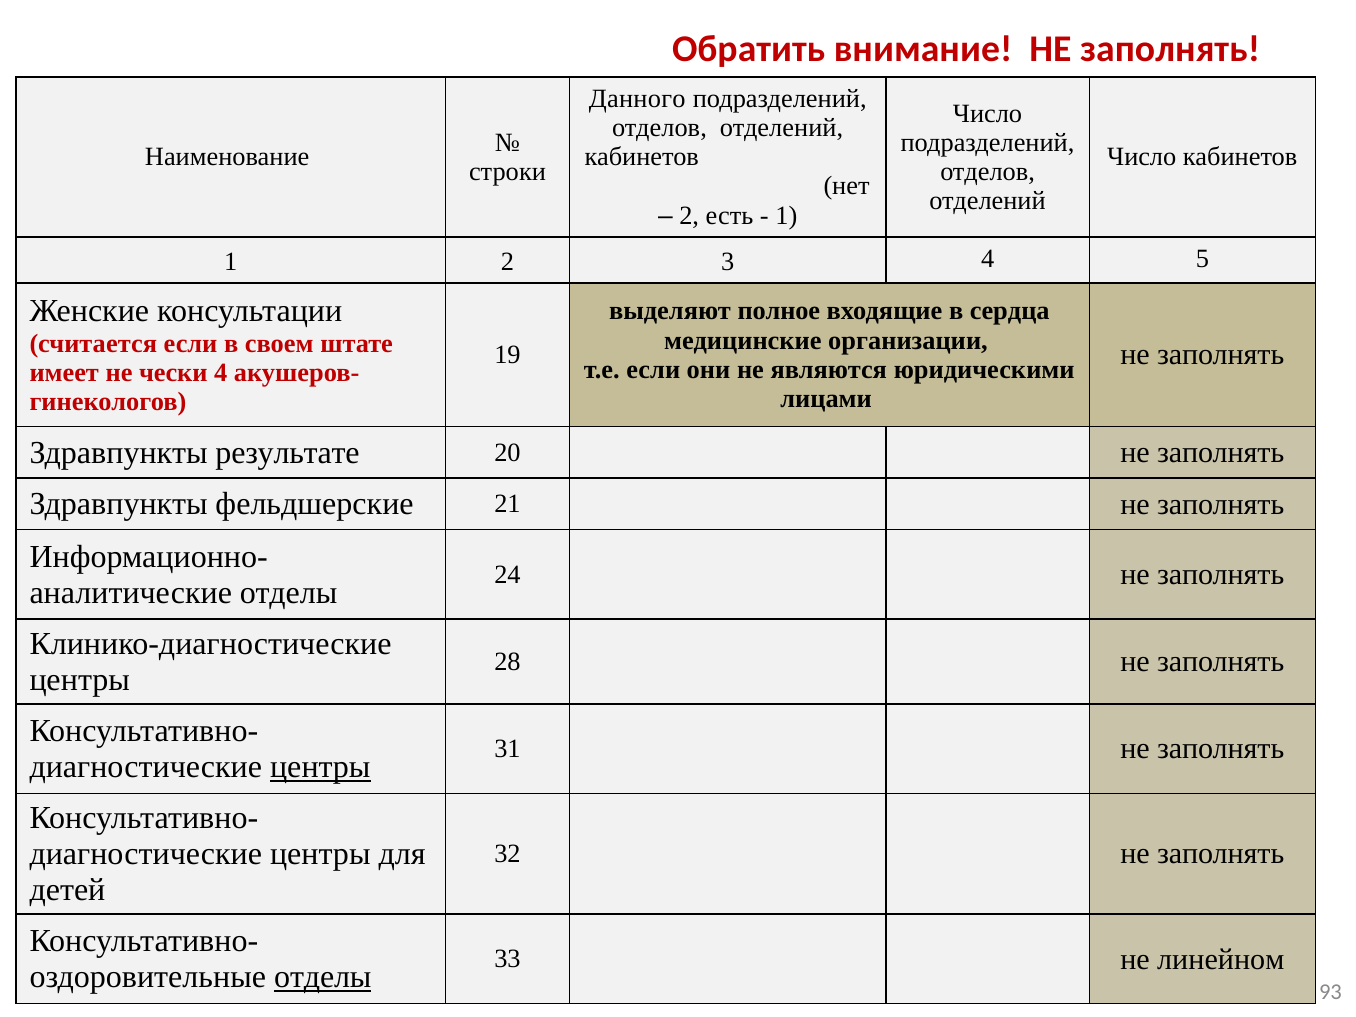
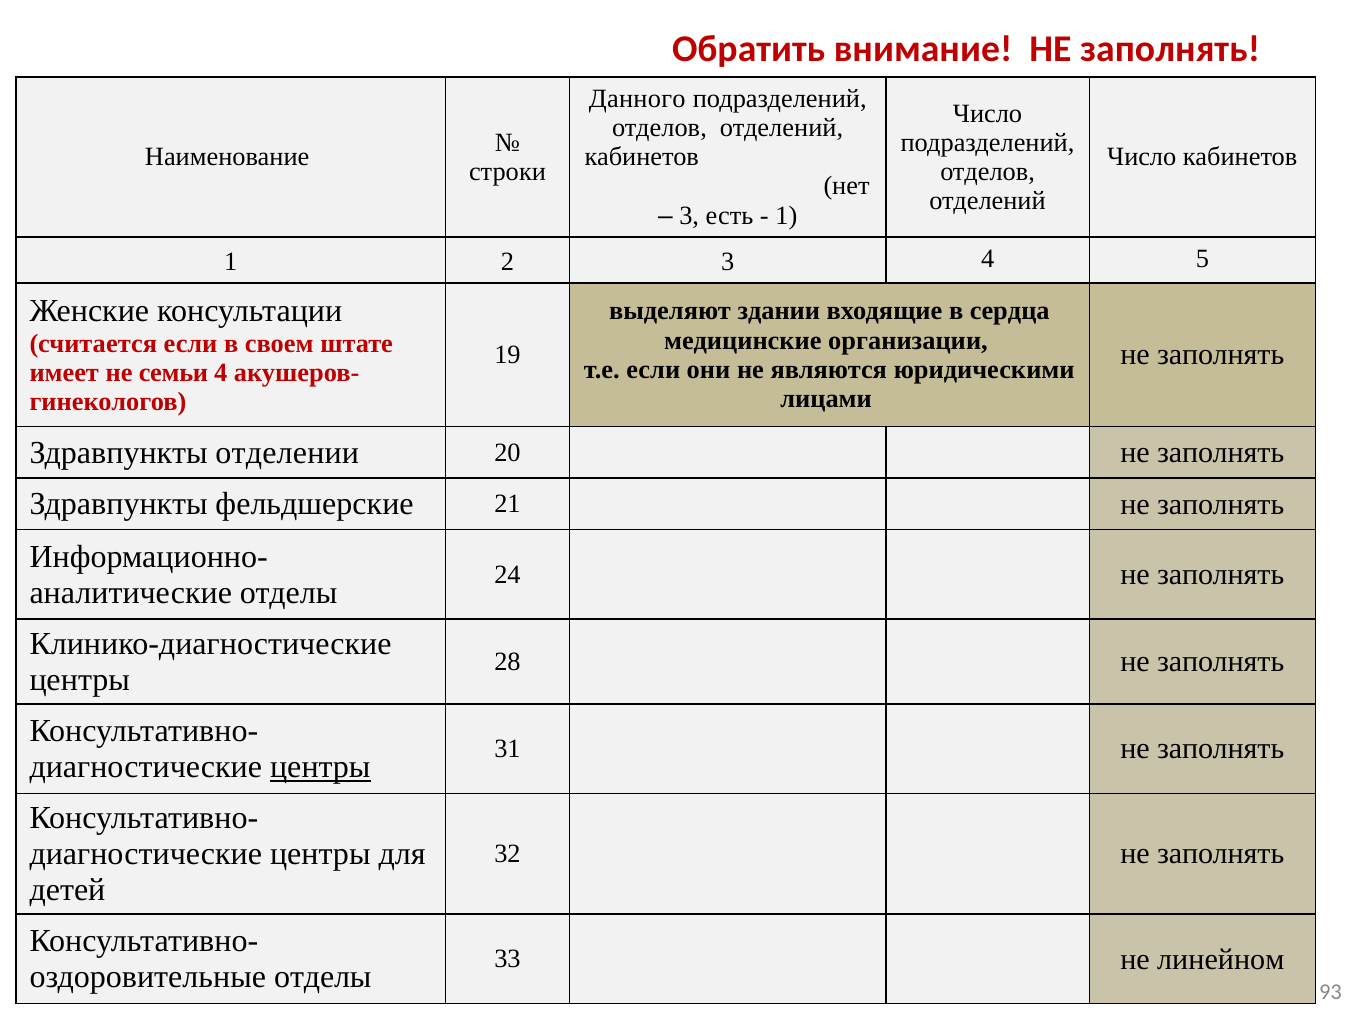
2 at (689, 216): 2 -> 3
полное: полное -> здании
чески: чески -> семьи
результате: результате -> отделении
отделы at (323, 977) underline: present -> none
